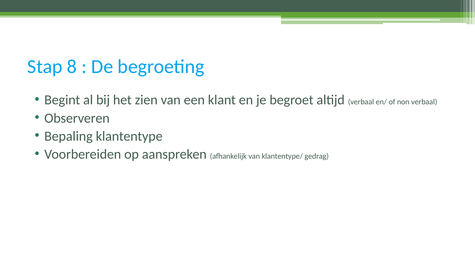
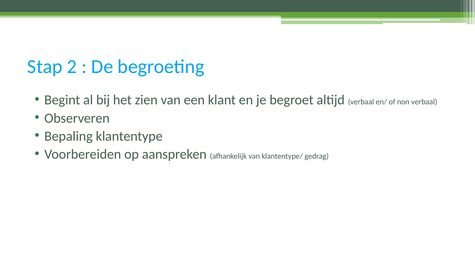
8: 8 -> 2
